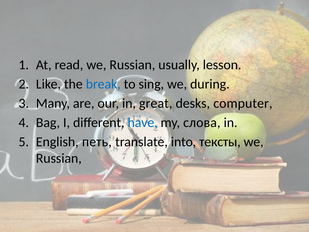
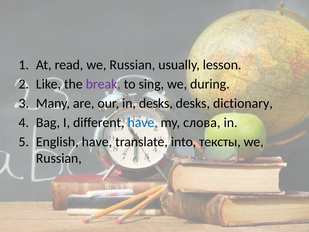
break colour: blue -> purple
in great: great -> desks
computer: computer -> dictionary
English петь: петь -> have
